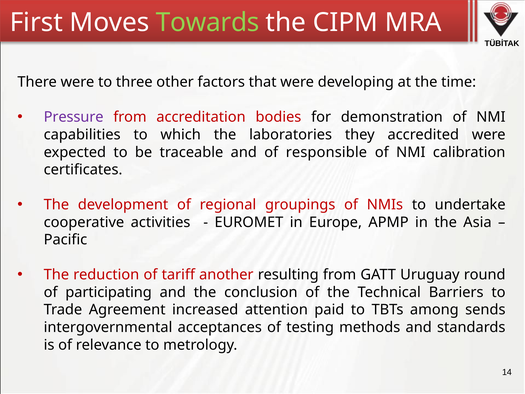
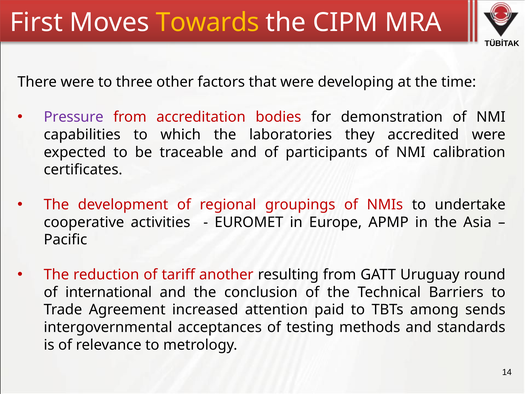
Towards colour: light green -> yellow
responsible: responsible -> participants
participating: participating -> international
